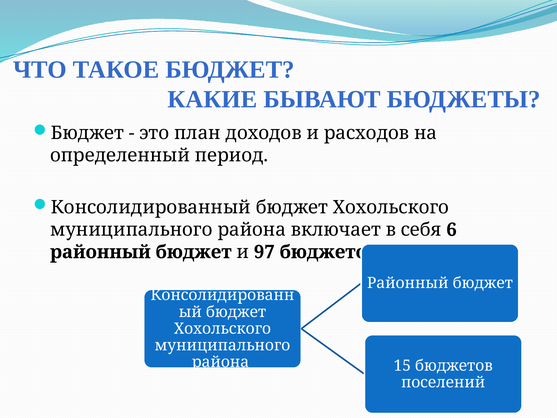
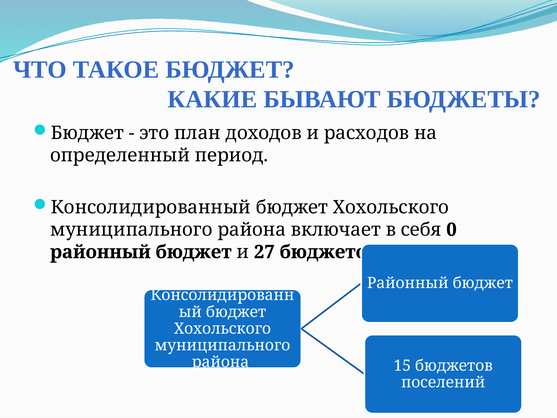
6: 6 -> 0
97: 97 -> 27
